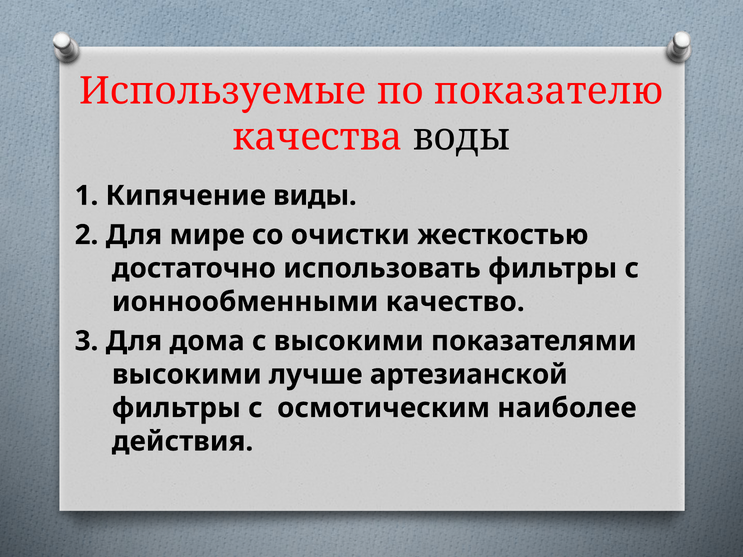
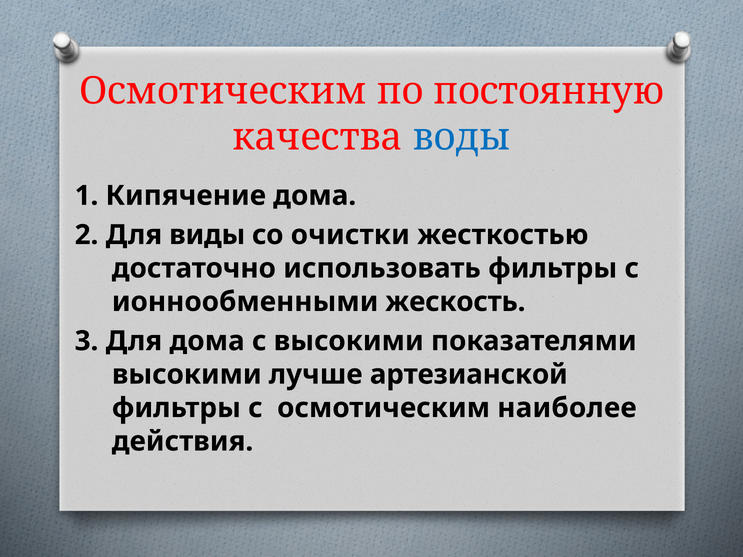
Используемые at (223, 91): Используемые -> Осмотическим
показателю: показателю -> постоянную
воды colour: black -> blue
Кипячение виды: виды -> дома
мире: мире -> виды
качество: качество -> жескость
